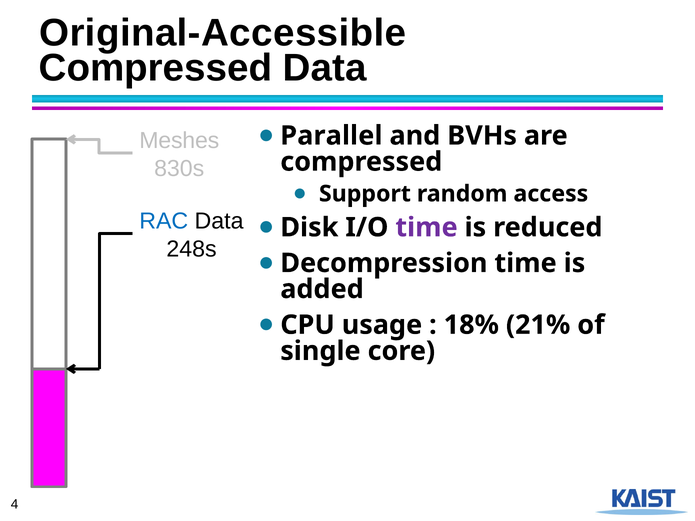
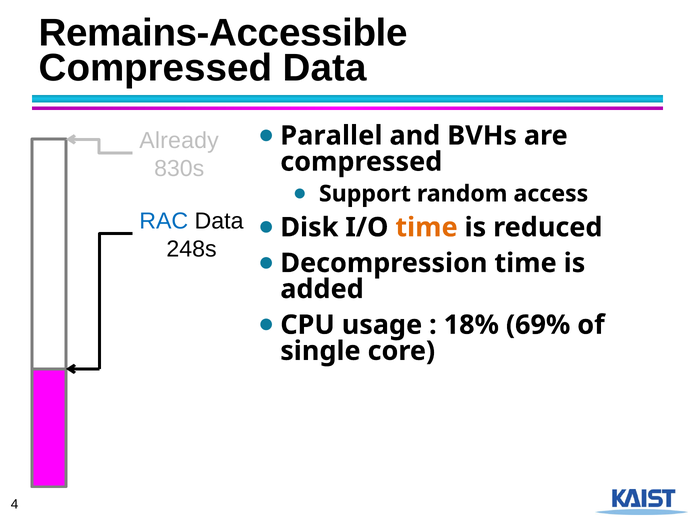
Original-Accessible: Original-Accessible -> Remains-Accessible
Meshes: Meshes -> Already
time at (427, 228) colour: purple -> orange
21%: 21% -> 69%
